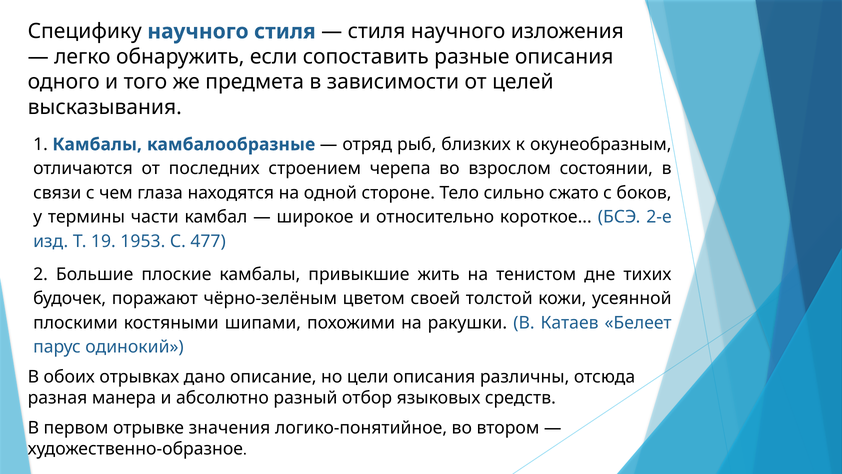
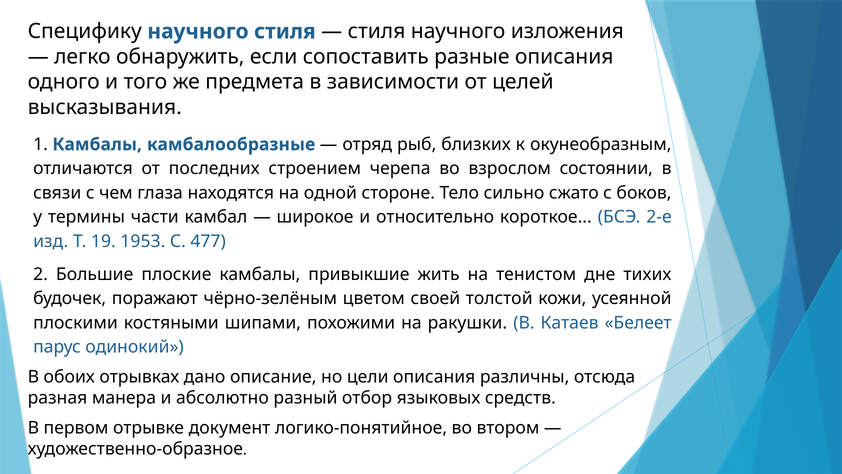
значения: значения -> документ
